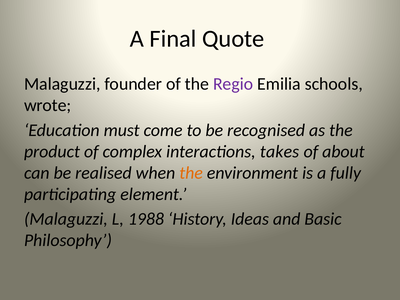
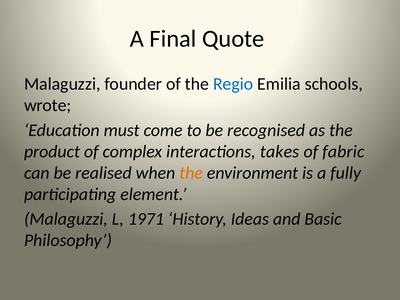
Regio colour: purple -> blue
about: about -> fabric
1988: 1988 -> 1971
